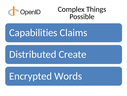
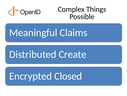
Capabilities: Capabilities -> Meaningful
Words: Words -> Closed
